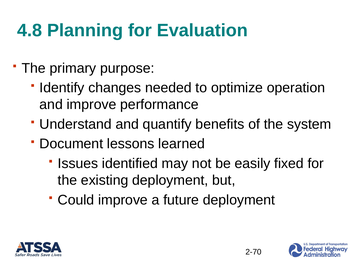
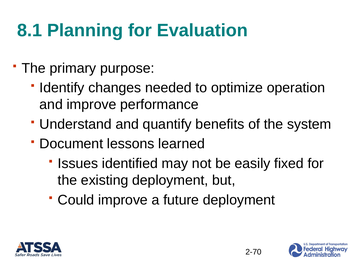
4.8: 4.8 -> 8.1
